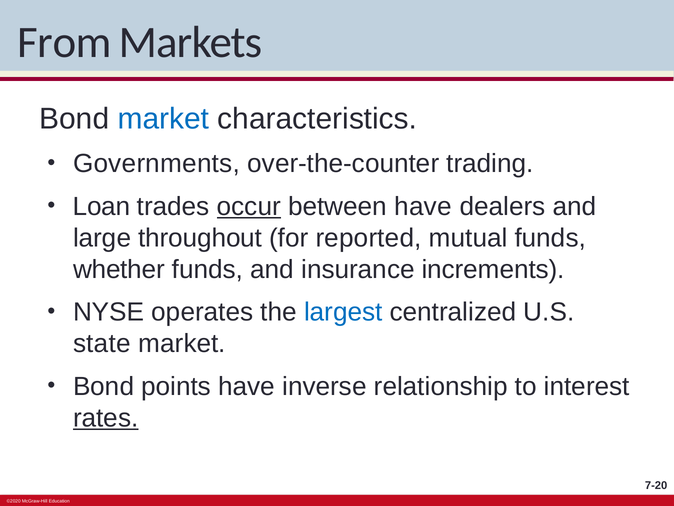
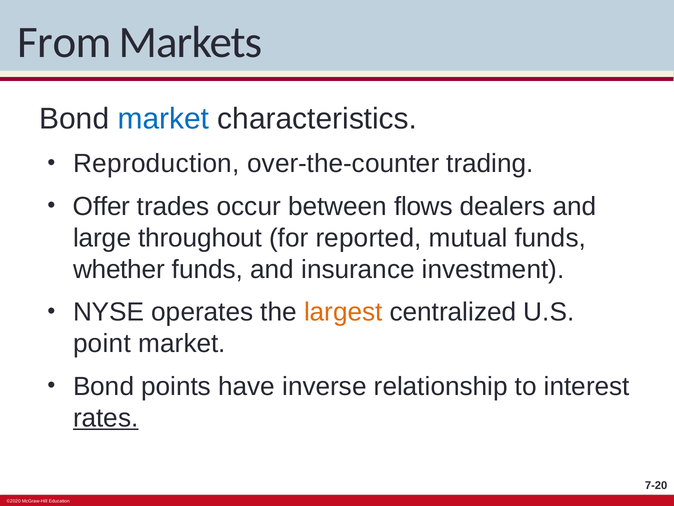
Governments: Governments -> Reproduction
Loan: Loan -> Offer
occur underline: present -> none
between have: have -> flows
increments: increments -> investment
largest colour: blue -> orange
state: state -> point
